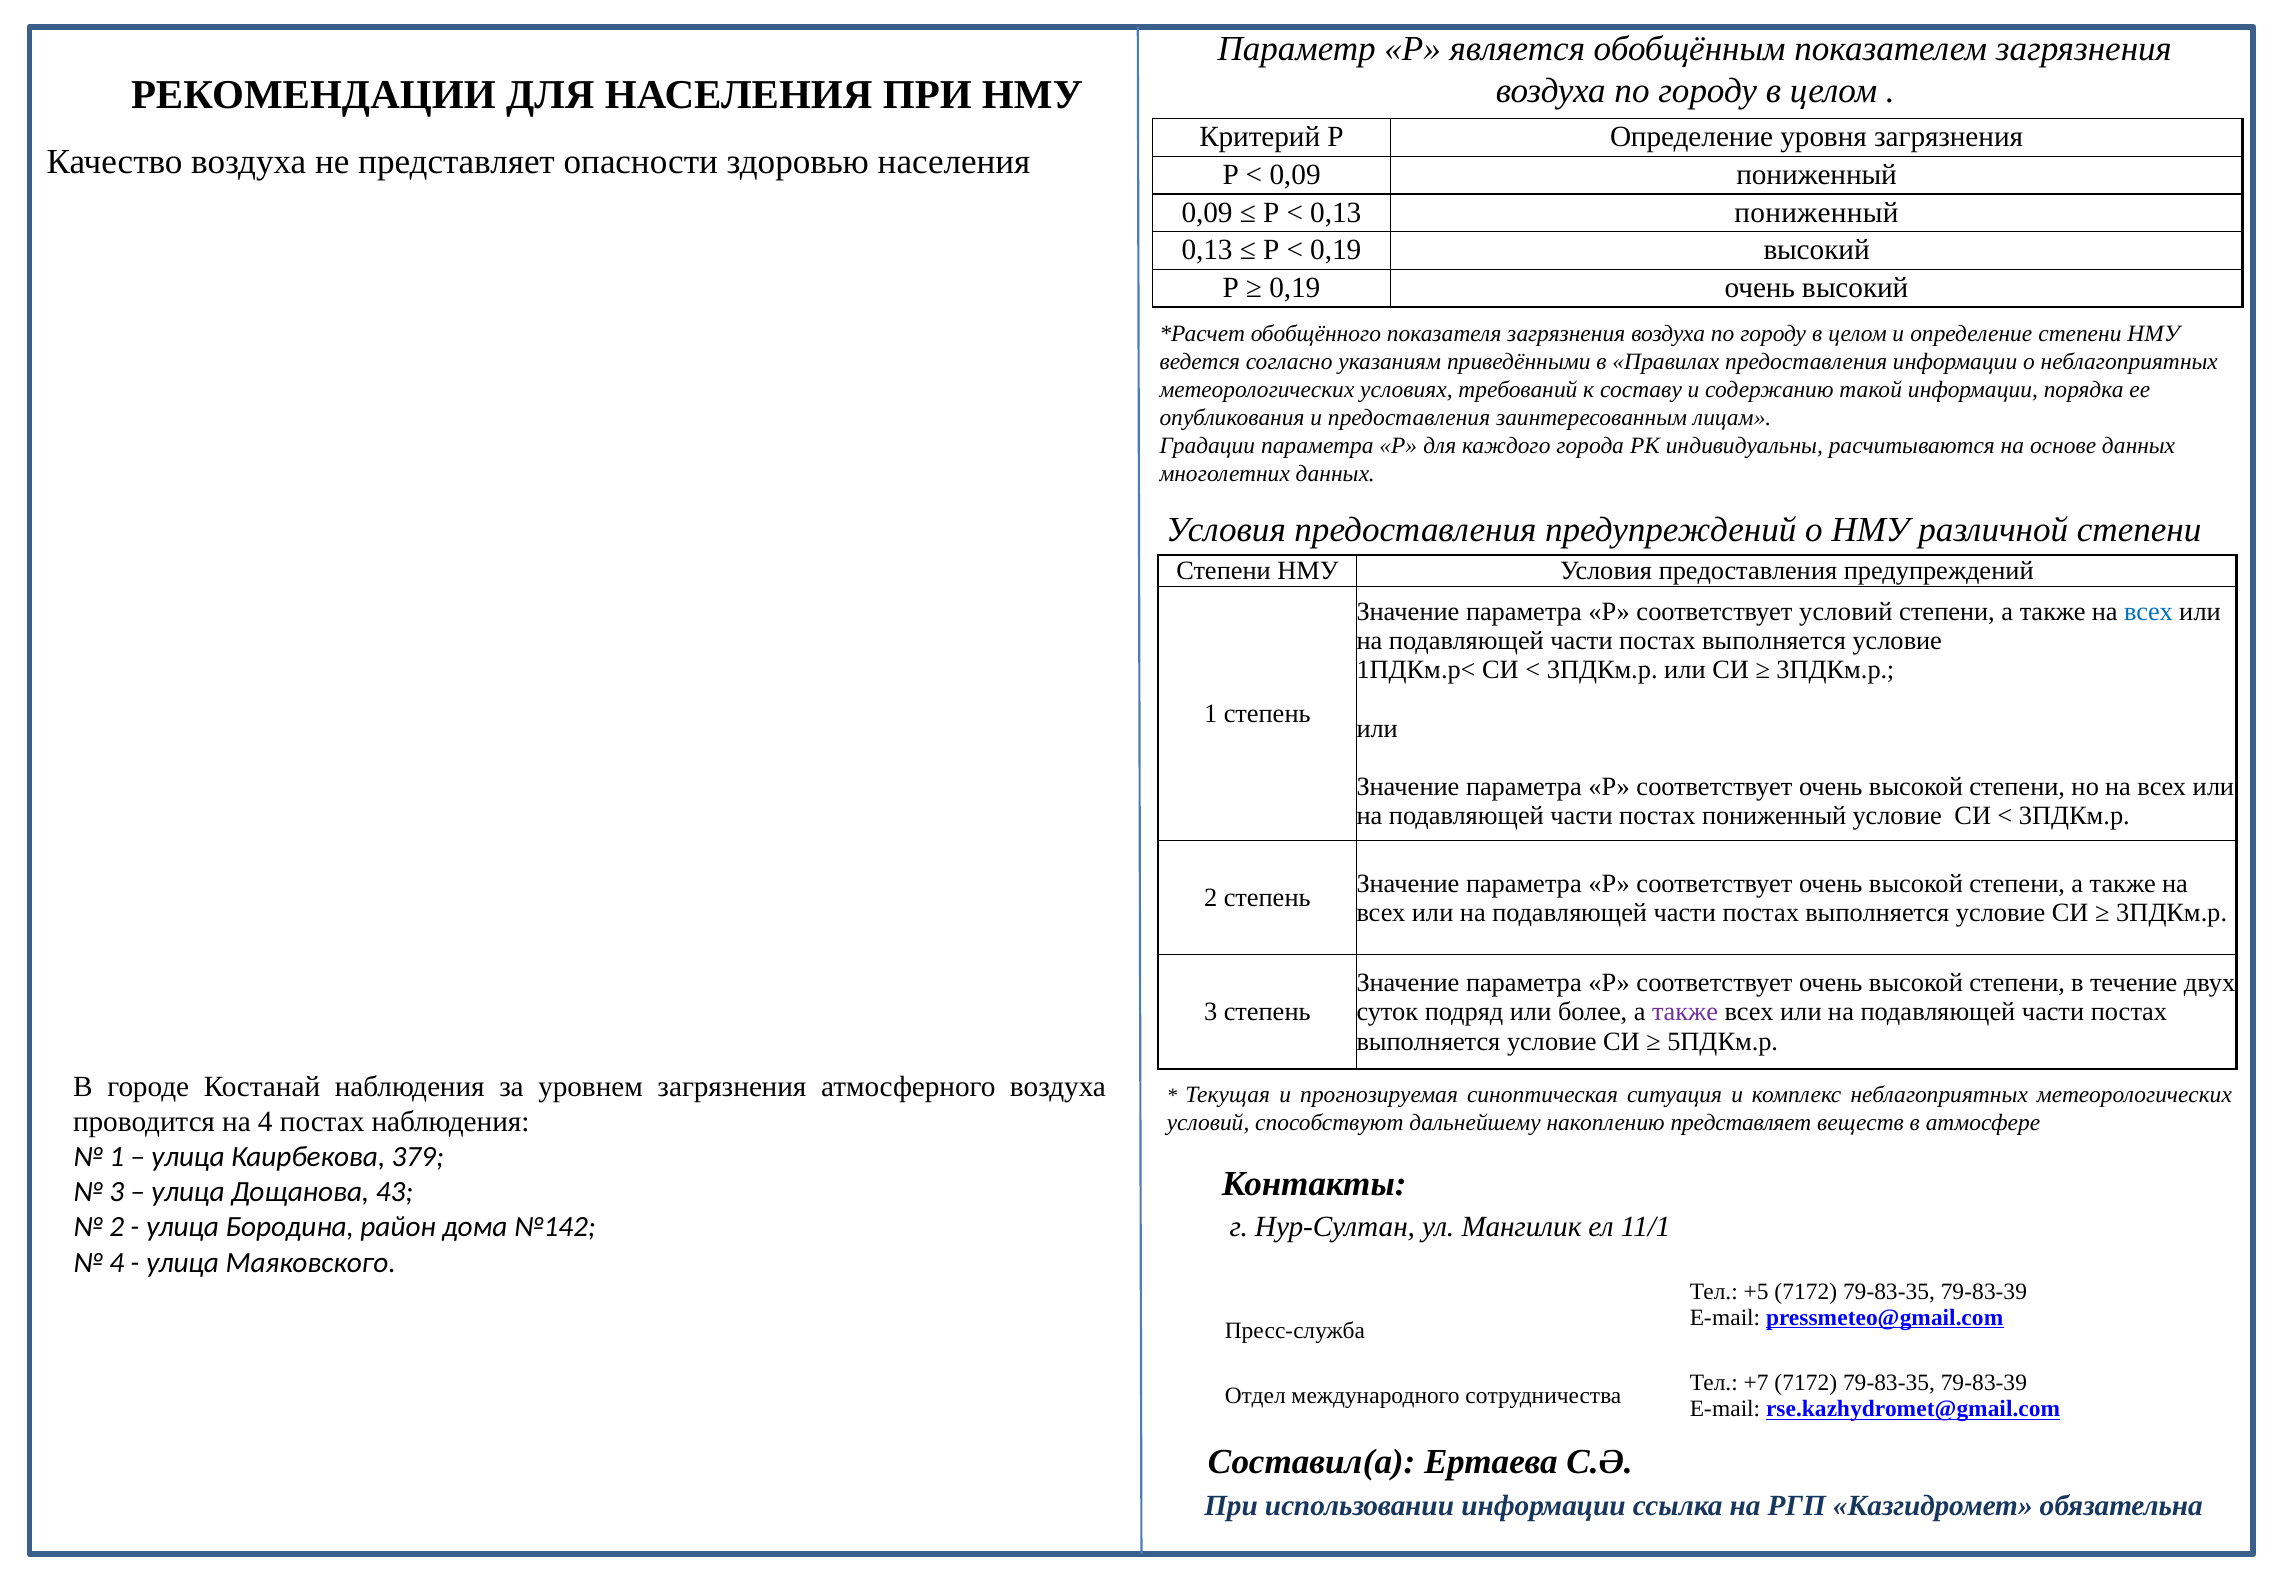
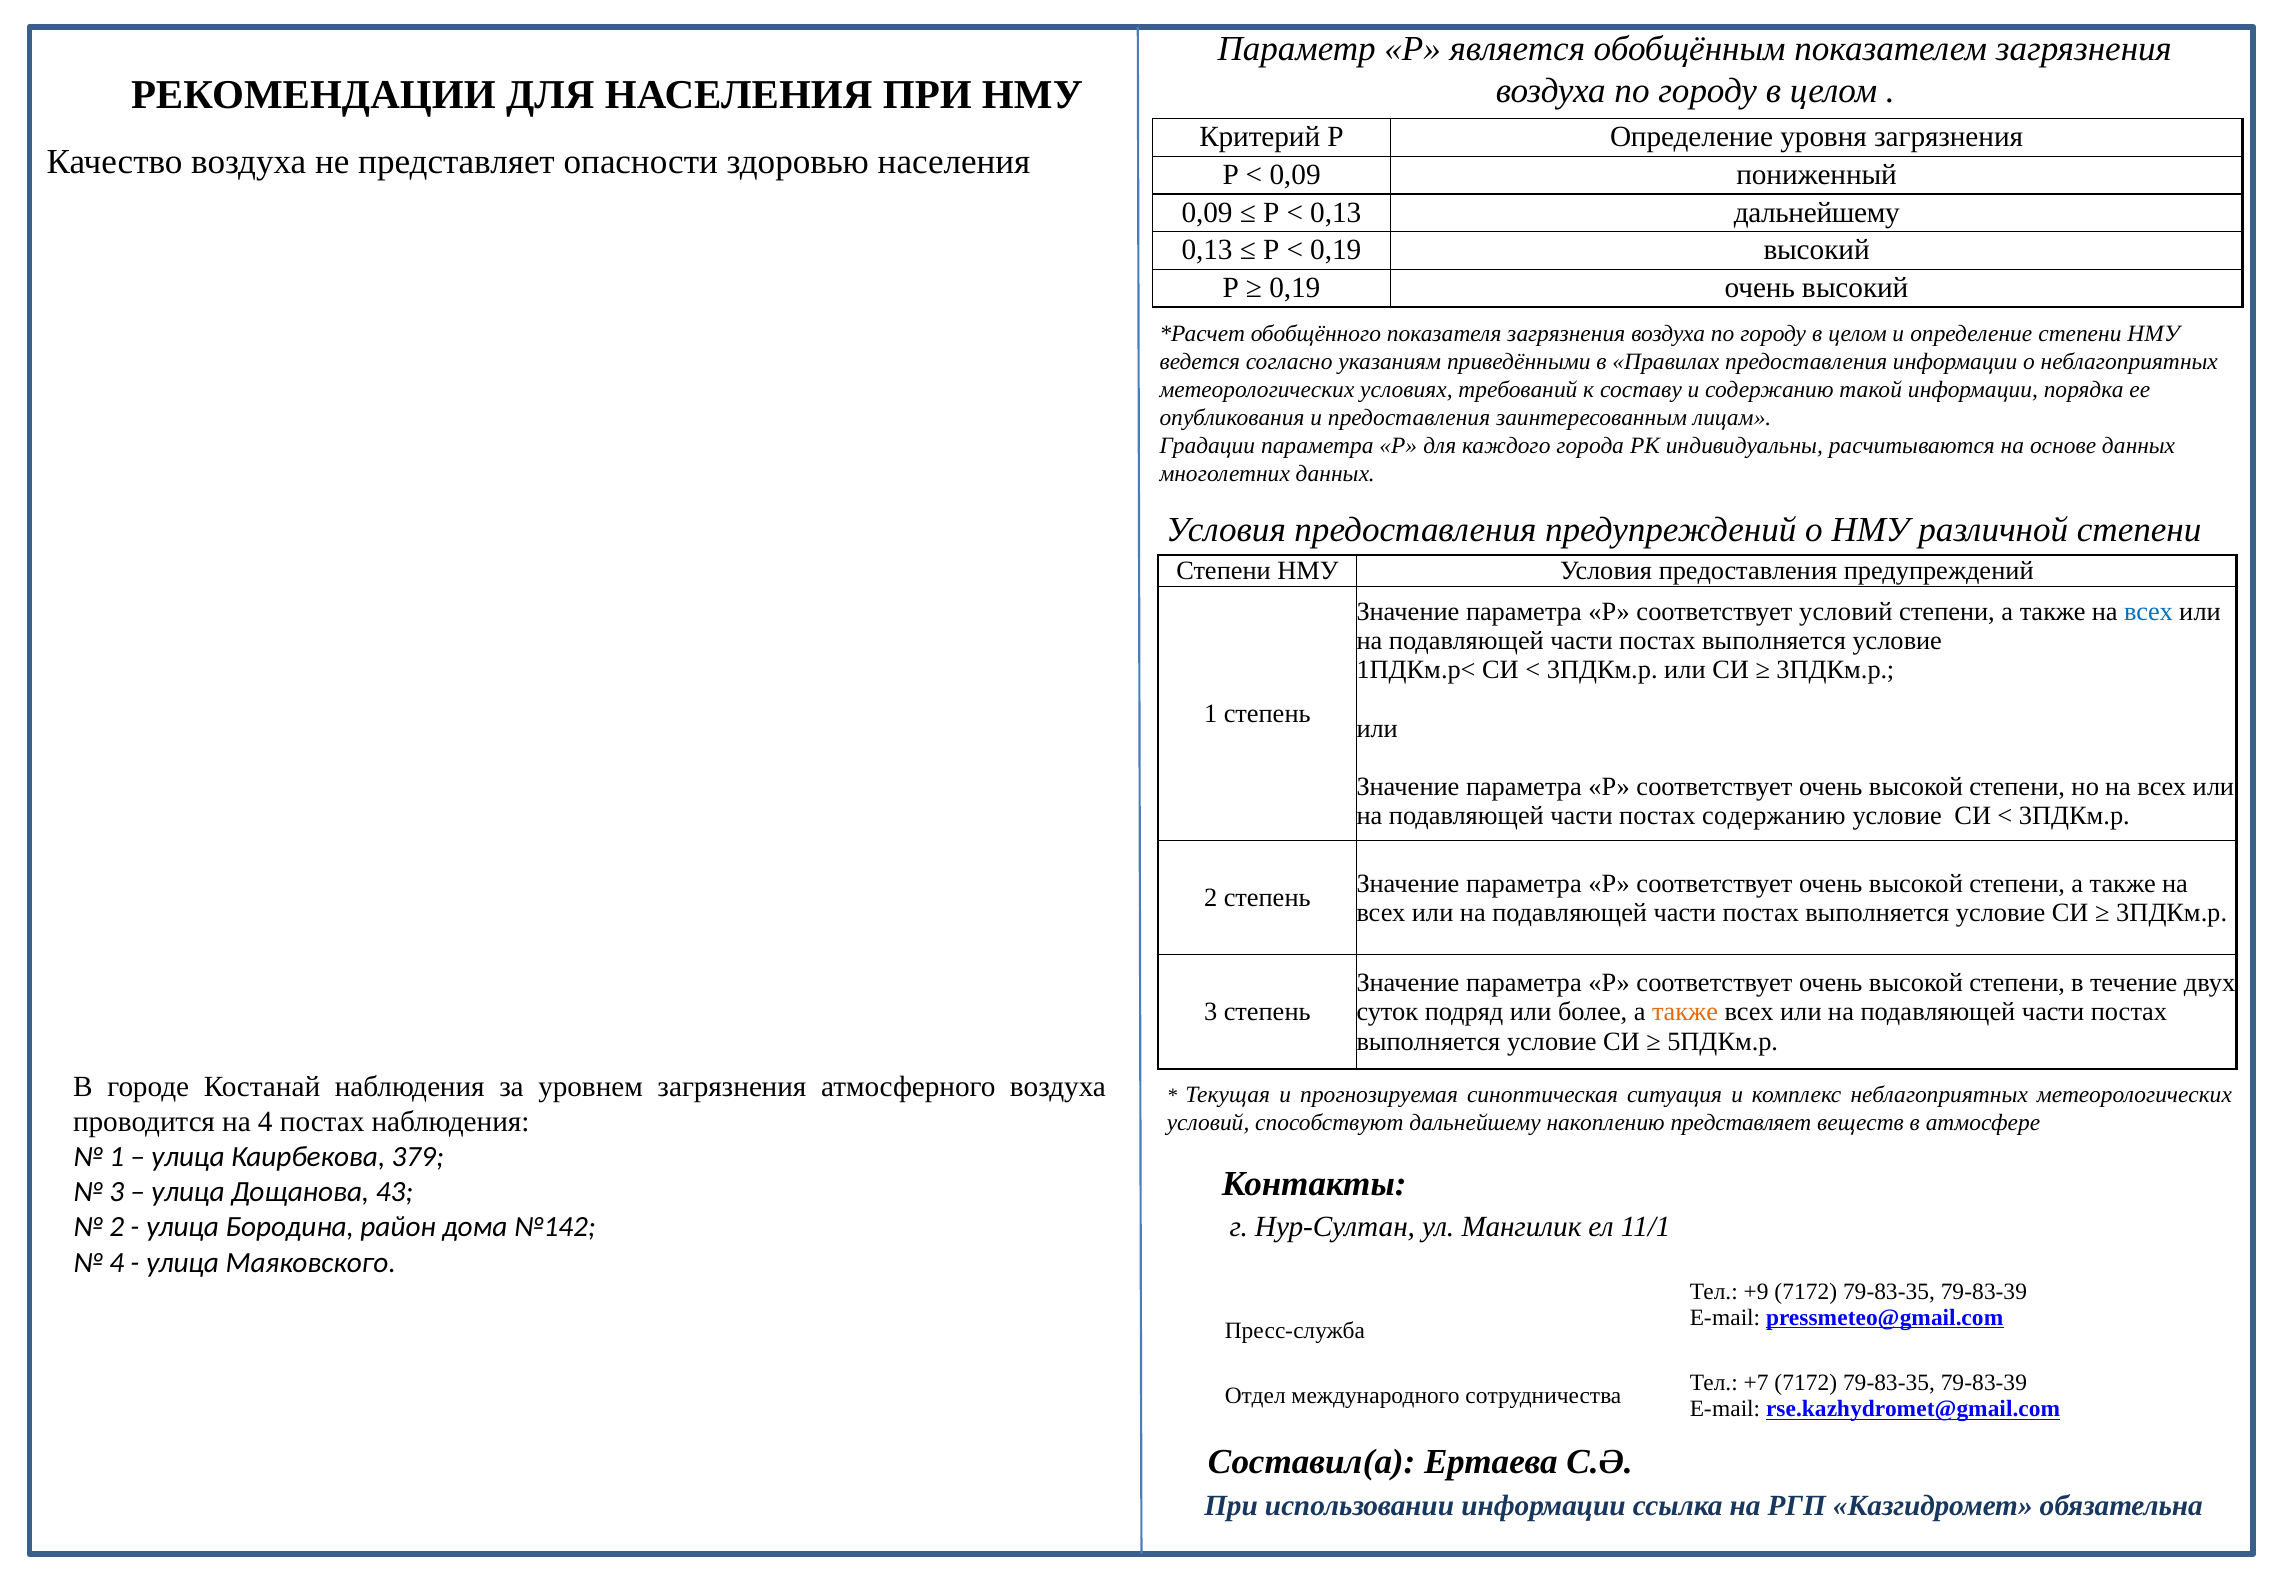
0,13 пониженный: пониженный -> дальнейшему
постах пониженный: пониженный -> содержанию
также at (1685, 1012) colour: purple -> orange
+5: +5 -> +9
